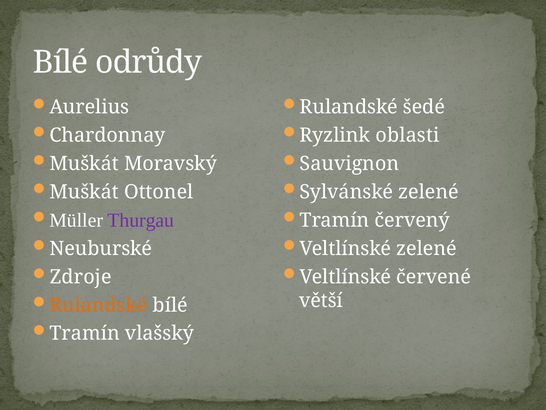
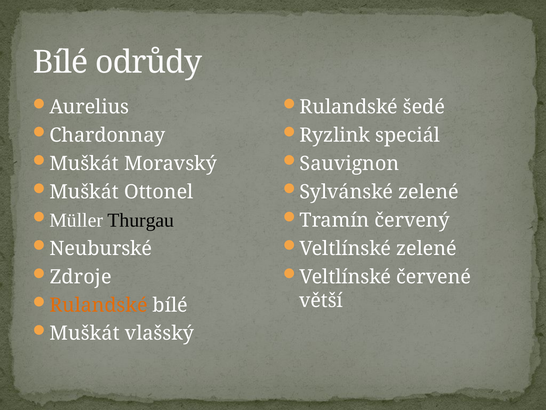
oblasti: oblasti -> speciál
Thurgau colour: purple -> black
Tramín at (85, 333): Tramín -> Muškát
